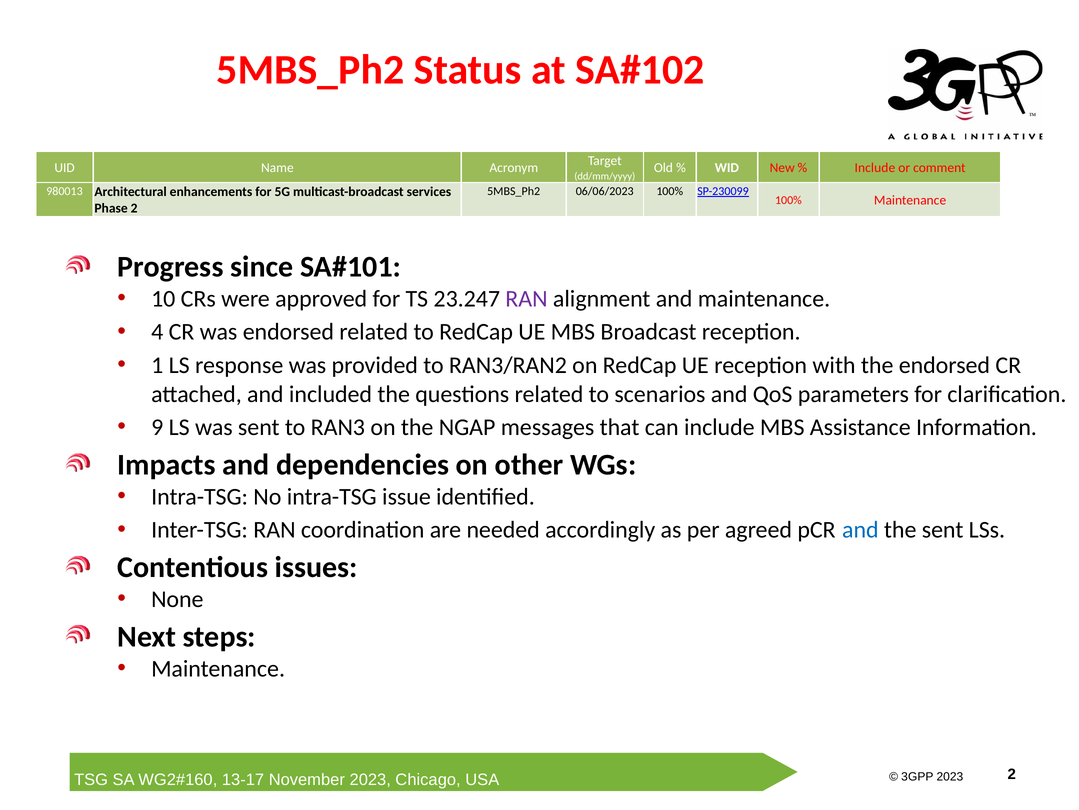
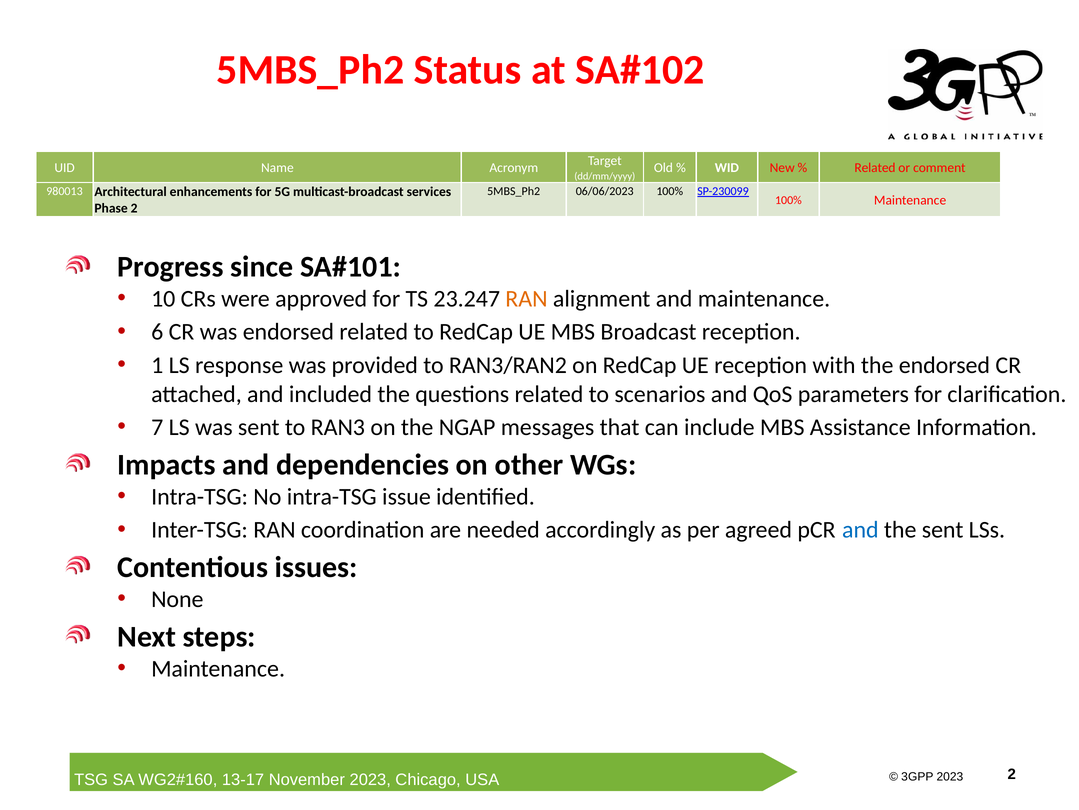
Include at (875, 167): Include -> Related
RAN at (526, 298) colour: purple -> orange
4: 4 -> 6
9: 9 -> 7
